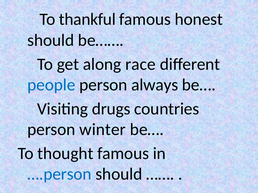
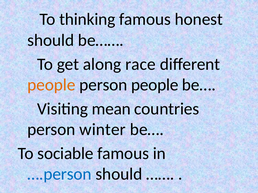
thankful: thankful -> thinking
people at (51, 85) colour: blue -> orange
person always: always -> people
drugs: drugs -> mean
thought: thought -> sociable
